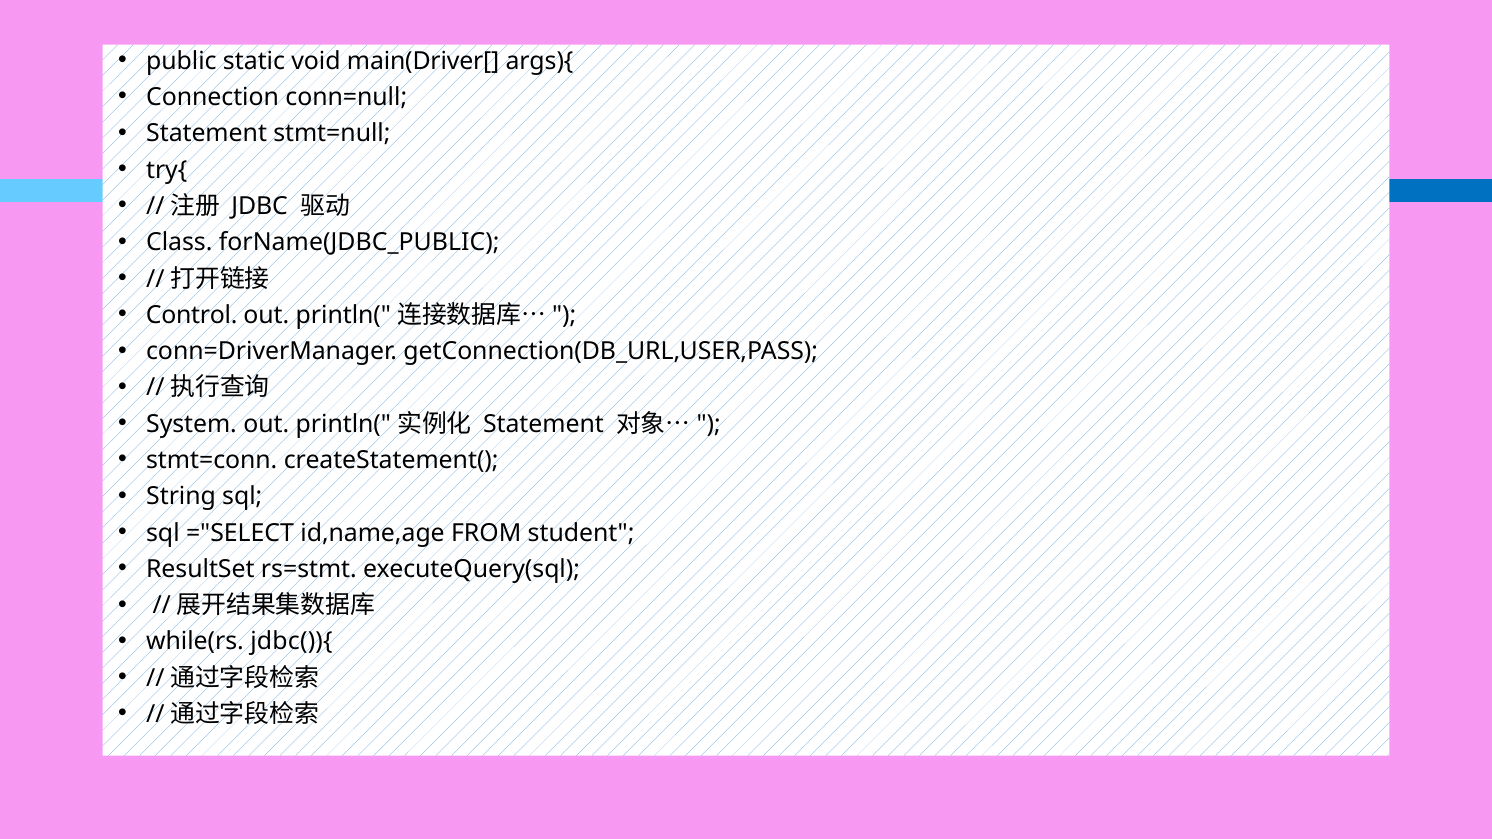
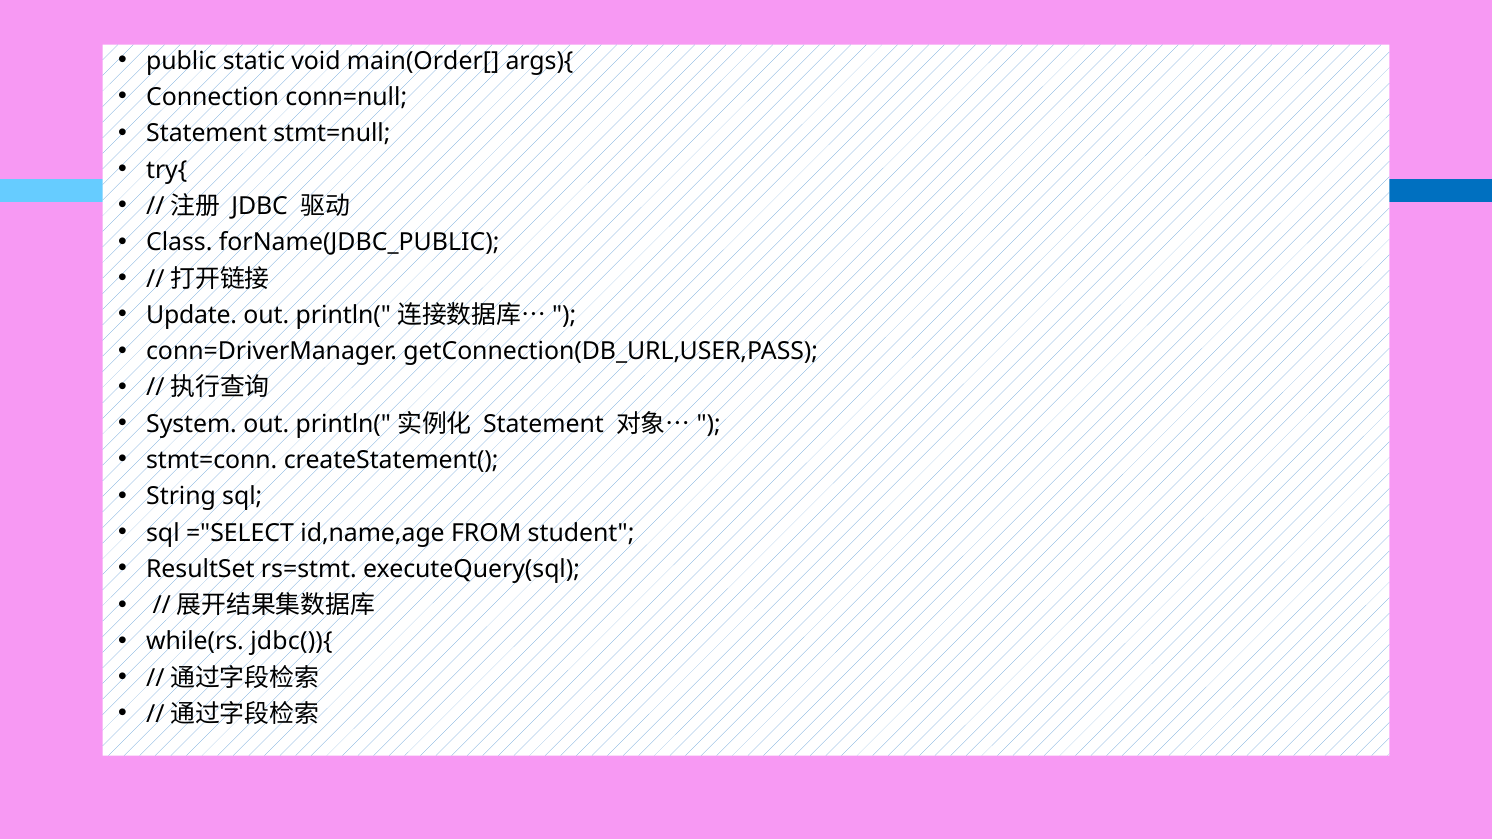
main(Driver[: main(Driver[ -> main(Order[
Control: Control -> Update
